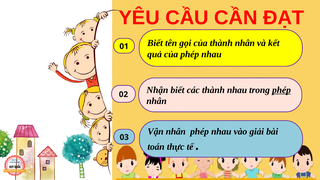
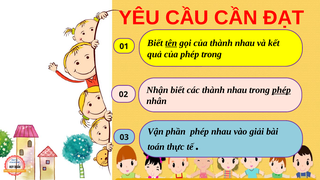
tên underline: none -> present
của thành nhân: nhân -> nhau
của phép nhau: nhau -> trong
Vận nhân: nhân -> phần
